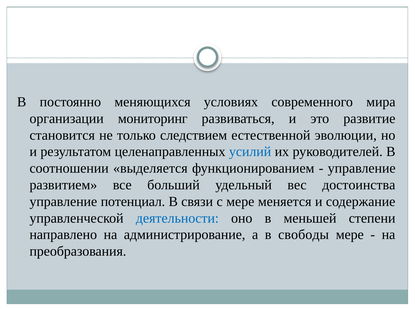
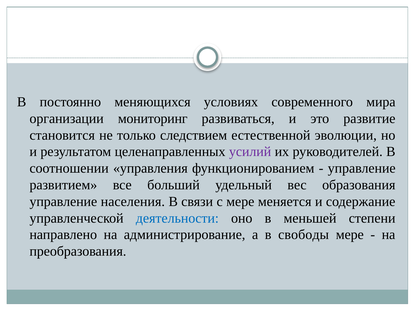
усилий colour: blue -> purple
выделяется: выделяется -> управления
достоинства: достоинства -> образования
потенциал: потенциал -> населения
